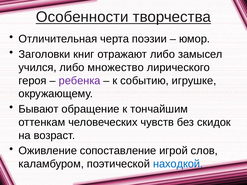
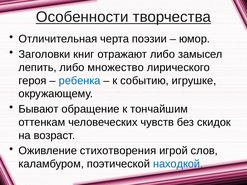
учился: учился -> лепить
ребенка colour: purple -> blue
сопоставление: сопоставление -> стихотворения
